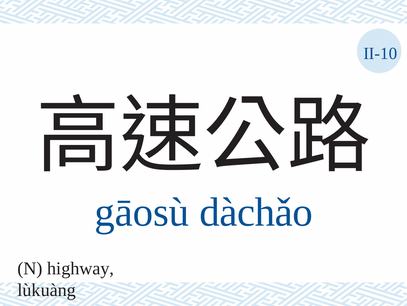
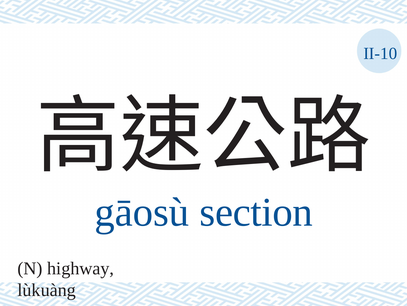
dàchǎo: dàchǎo -> section
